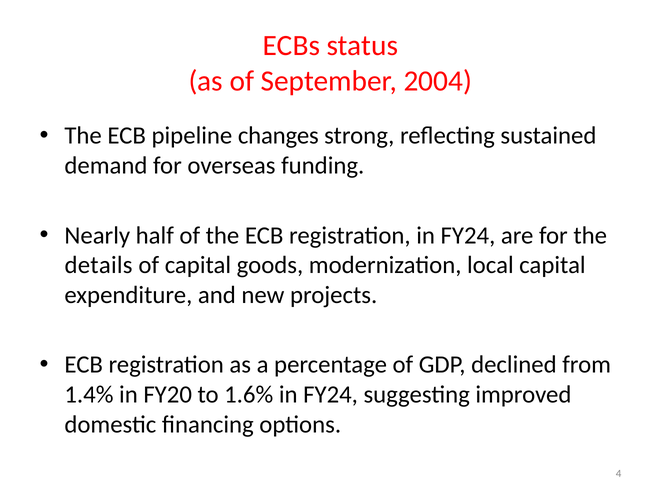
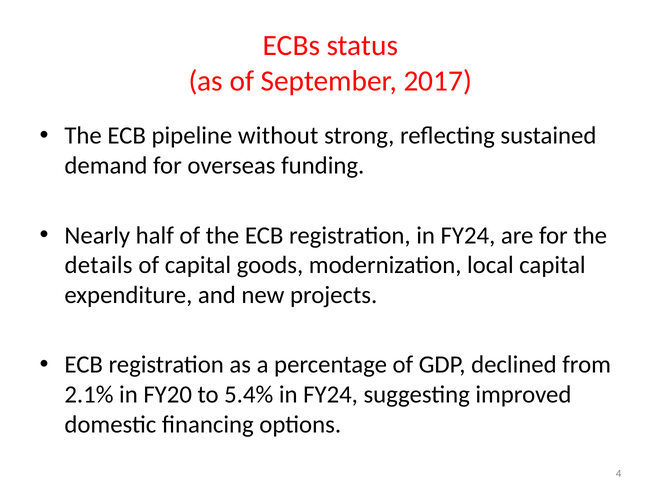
2004: 2004 -> 2017
changes: changes -> without
1.4%: 1.4% -> 2.1%
1.6%: 1.6% -> 5.4%
